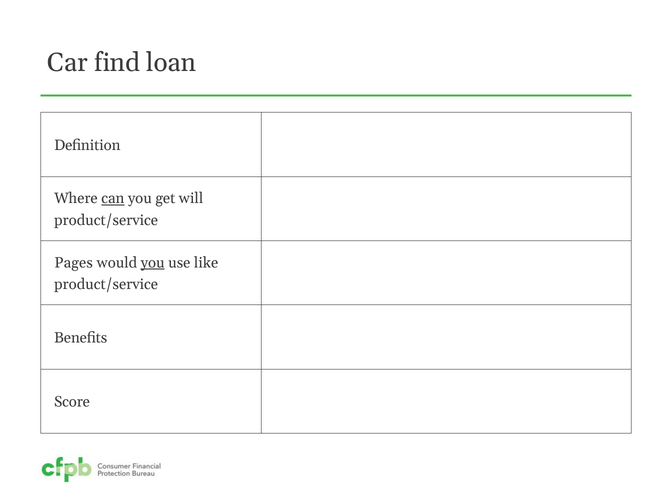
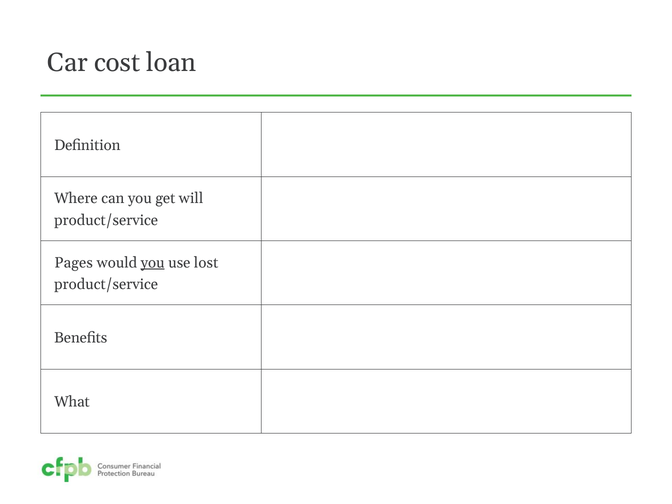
find: find -> cost
can underline: present -> none
like: like -> lost
Score: Score -> What
